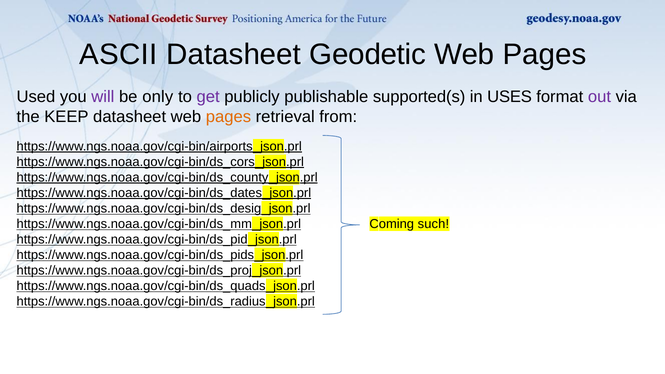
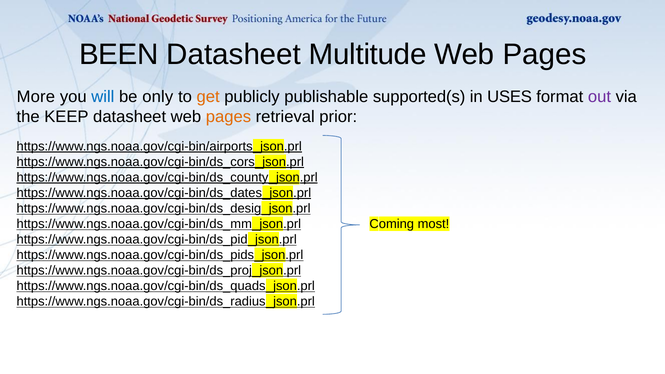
ASCII: ASCII -> BEEN
Geodetic: Geodetic -> Multitude
Used: Used -> More
will colour: purple -> blue
get colour: purple -> orange
from: from -> prior
such: such -> most
